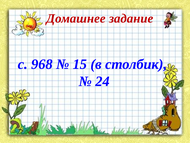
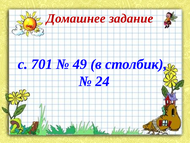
968: 968 -> 701
15: 15 -> 49
